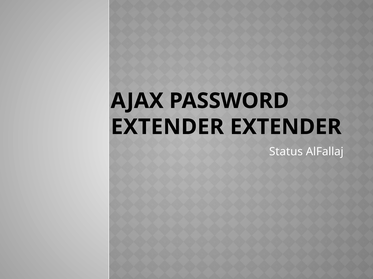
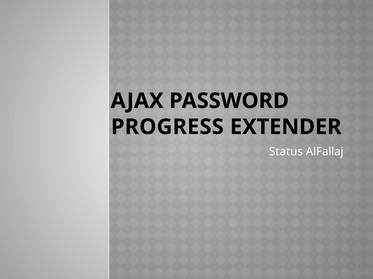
EXTENDER at (167, 127): EXTENDER -> PROGRESS
